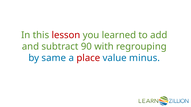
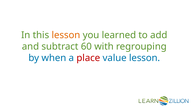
lesson at (66, 35) colour: red -> orange
90: 90 -> 60
same: same -> when
value minus: minus -> lesson
